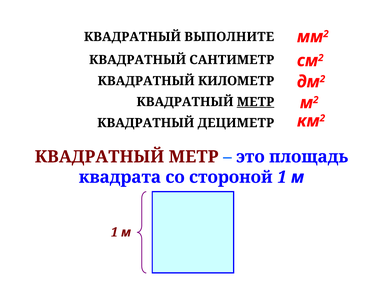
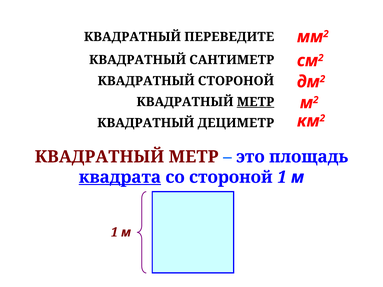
ВЫПОЛНИТЕ: ВЫПОЛНИТЕ -> ПЕРЕВЕДИТЕ
КВАДРАТНЫЙ КИЛОМЕТР: КИЛОМЕТР -> СТОРОНОЙ
квадрата underline: none -> present
